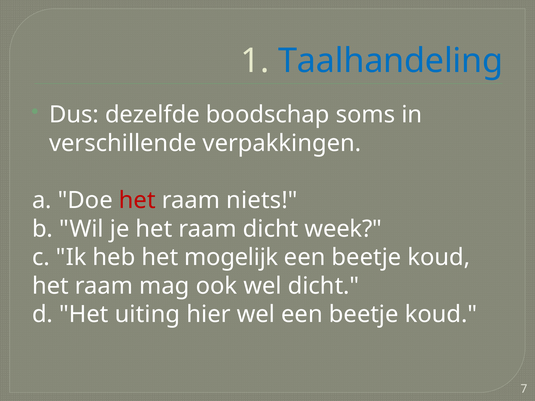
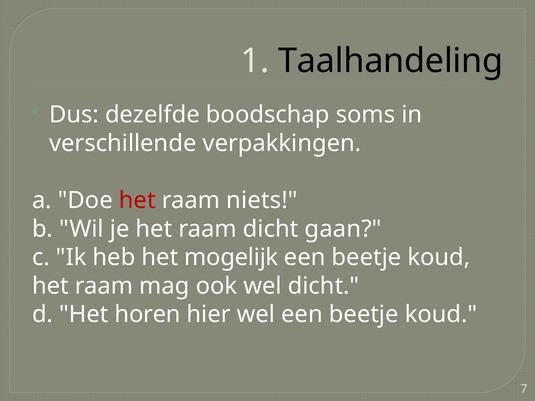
Taalhandeling colour: blue -> black
week: week -> gaan
uiting: uiting -> horen
